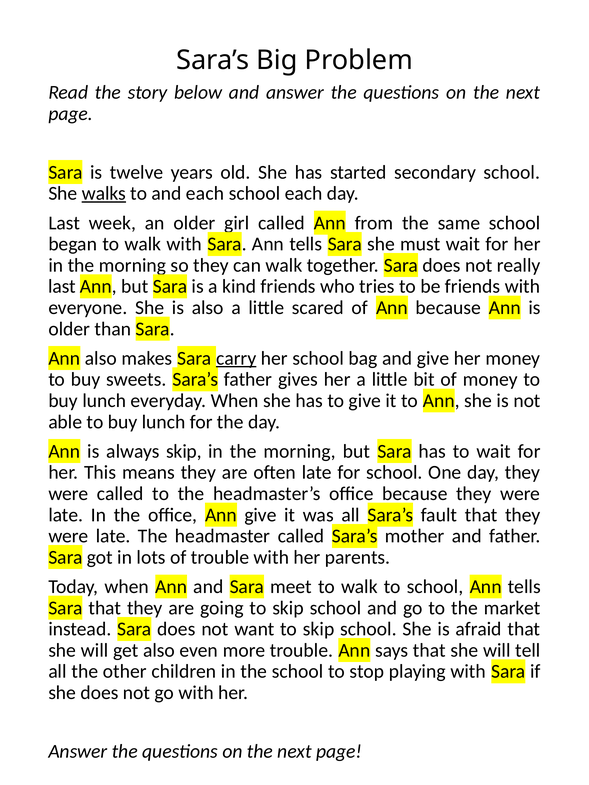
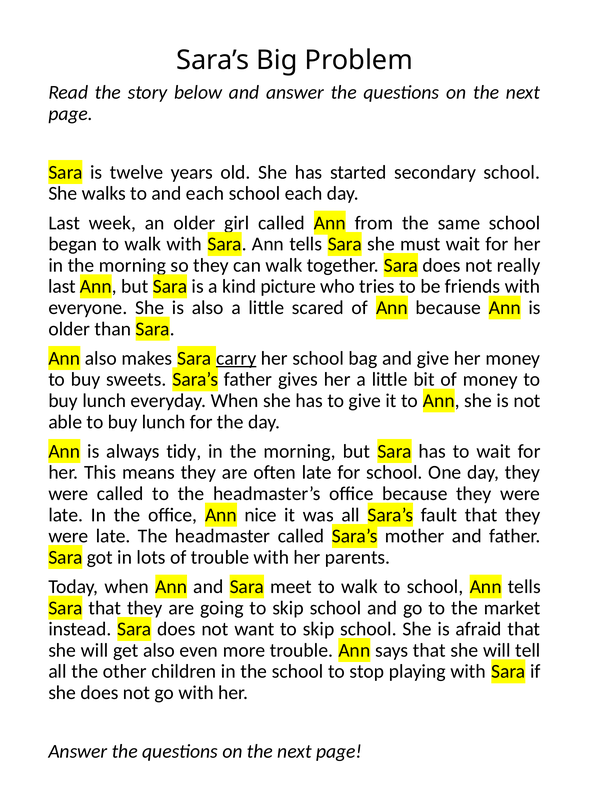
walks underline: present -> none
kind friends: friends -> picture
always skip: skip -> tidy
Ann give: give -> nice
